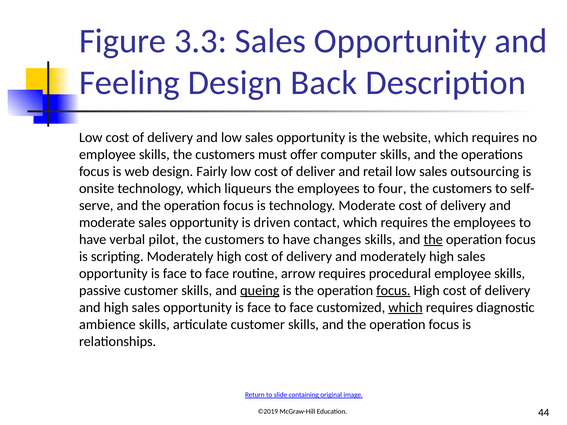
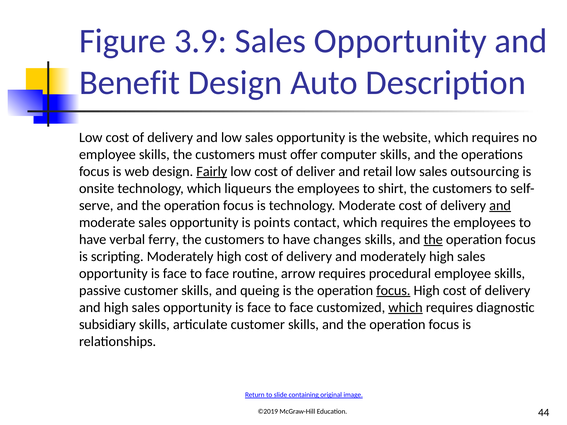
3.3: 3.3 -> 3.9
Feeling: Feeling -> Benefit
Back: Back -> Auto
Fairly underline: none -> present
four: four -> shirt
and at (500, 205) underline: none -> present
driven: driven -> points
pilot: pilot -> ferry
queing underline: present -> none
ambience: ambience -> subsidiary
